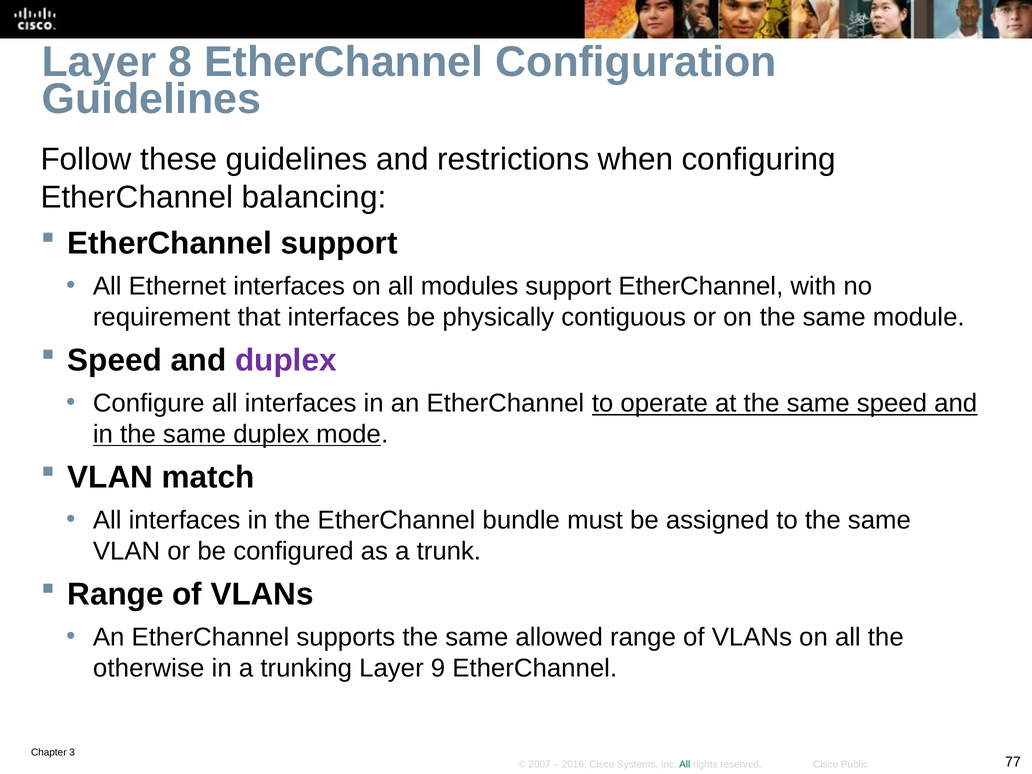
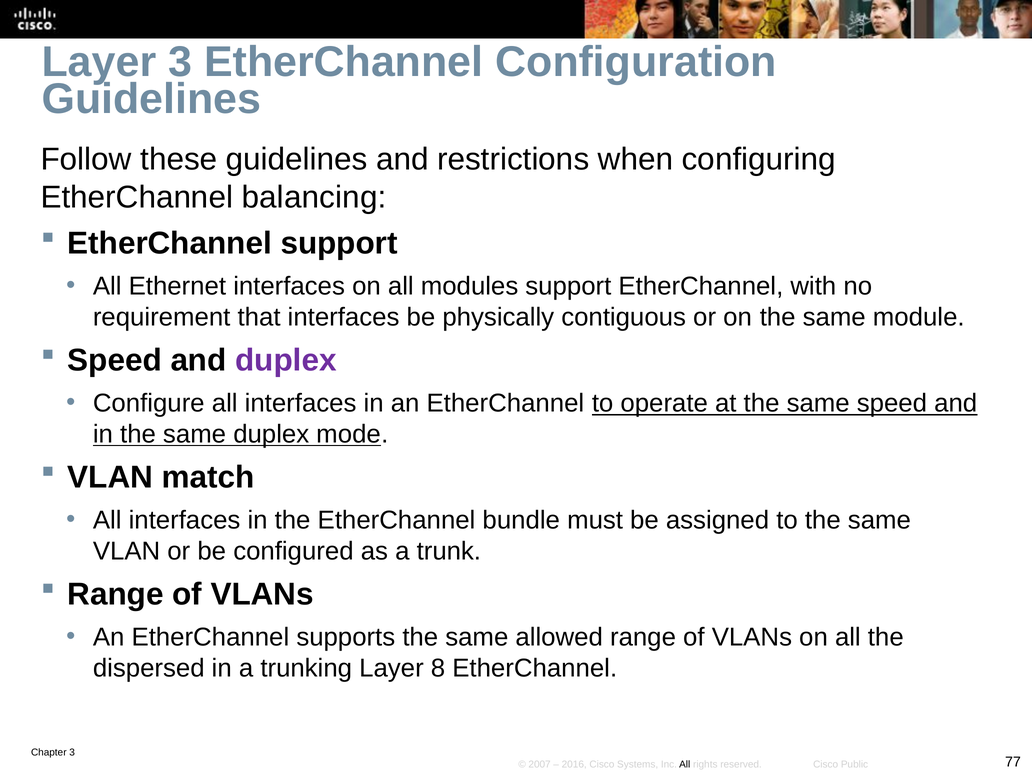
Layer 8: 8 -> 3
otherwise: otherwise -> dispersed
9: 9 -> 8
All at (685, 764) colour: green -> black
